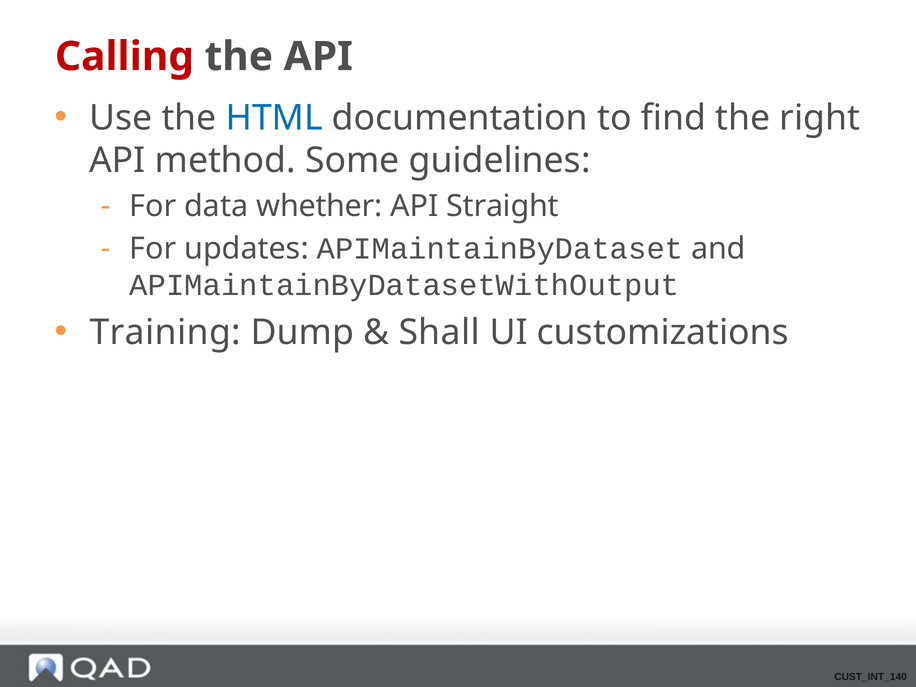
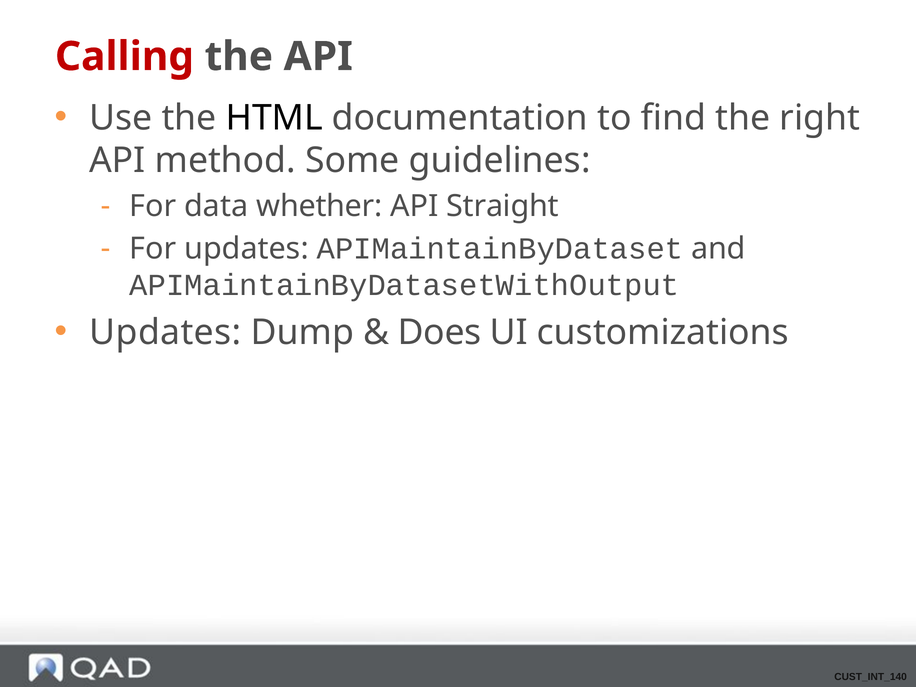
HTML colour: blue -> black
Training at (165, 333): Training -> Updates
Shall: Shall -> Does
